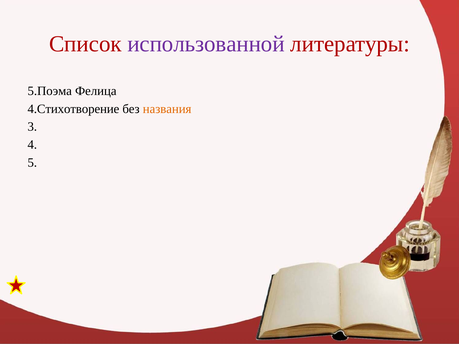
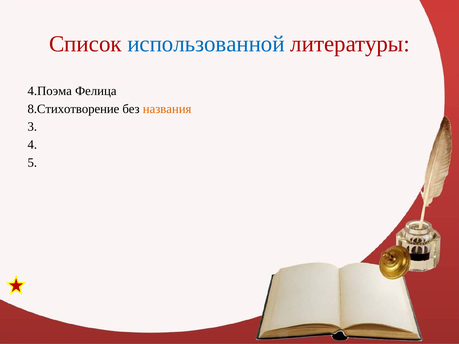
использованной colour: purple -> blue
5.Поэма: 5.Поэма -> 4.Поэма
4.Стихотворение: 4.Стихотворение -> 8.Стихотворение
